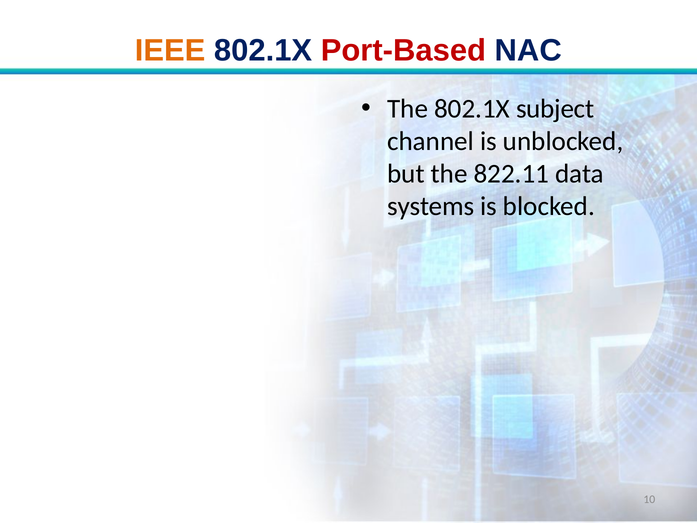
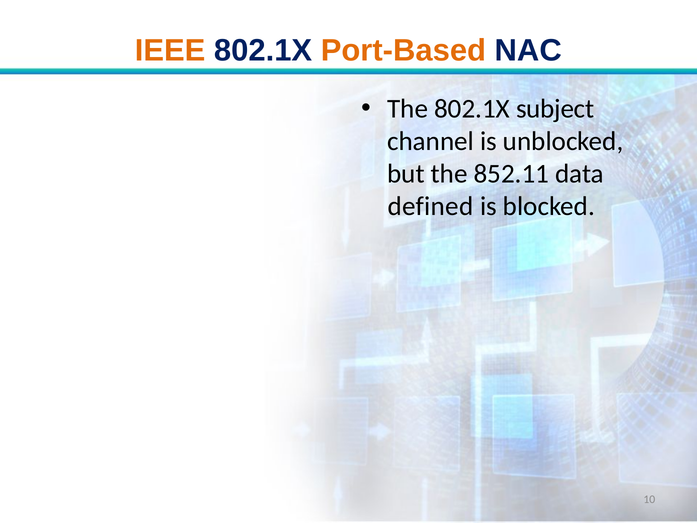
Port-Based colour: red -> orange
822.11: 822.11 -> 852.11
systems: systems -> defined
